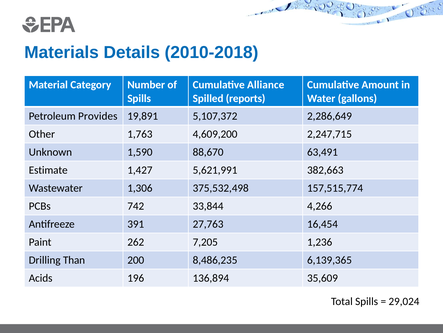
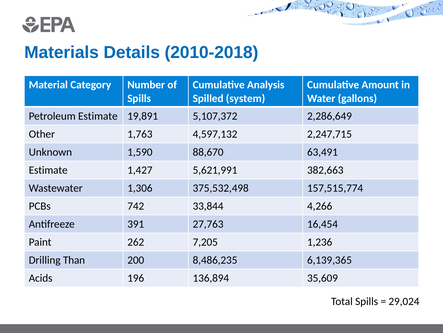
Alliance: Alliance -> Analysis
reports: reports -> system
Petroleum Provides: Provides -> Estimate
4,609,200: 4,609,200 -> 4,597,132
